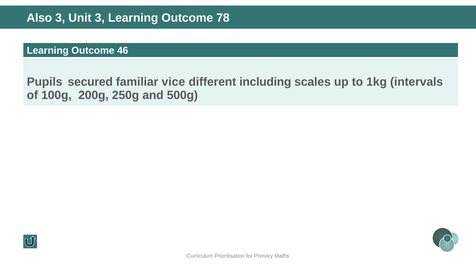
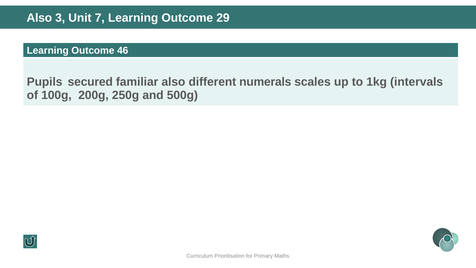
Unit 3: 3 -> 7
78: 78 -> 29
familiar vice: vice -> also
including: including -> numerals
